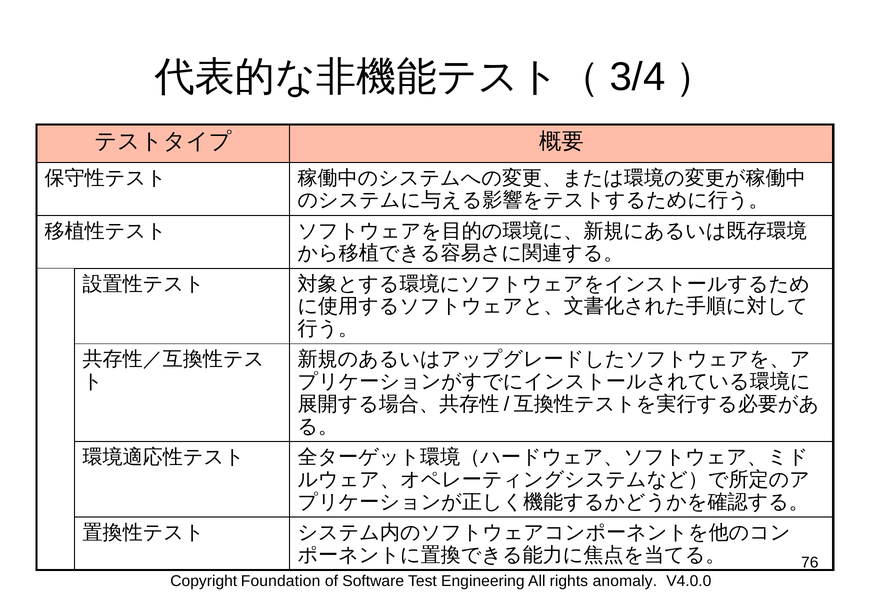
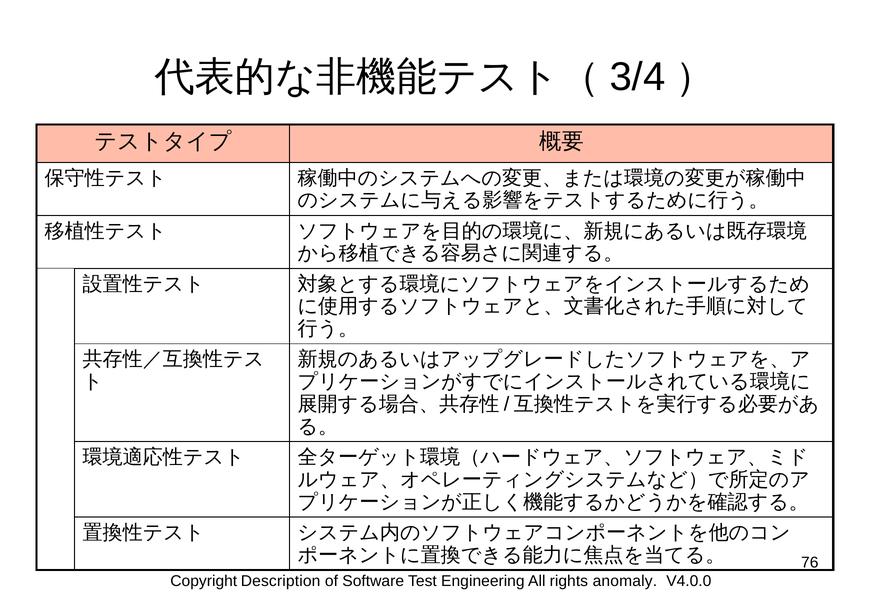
Foundation: Foundation -> Description
